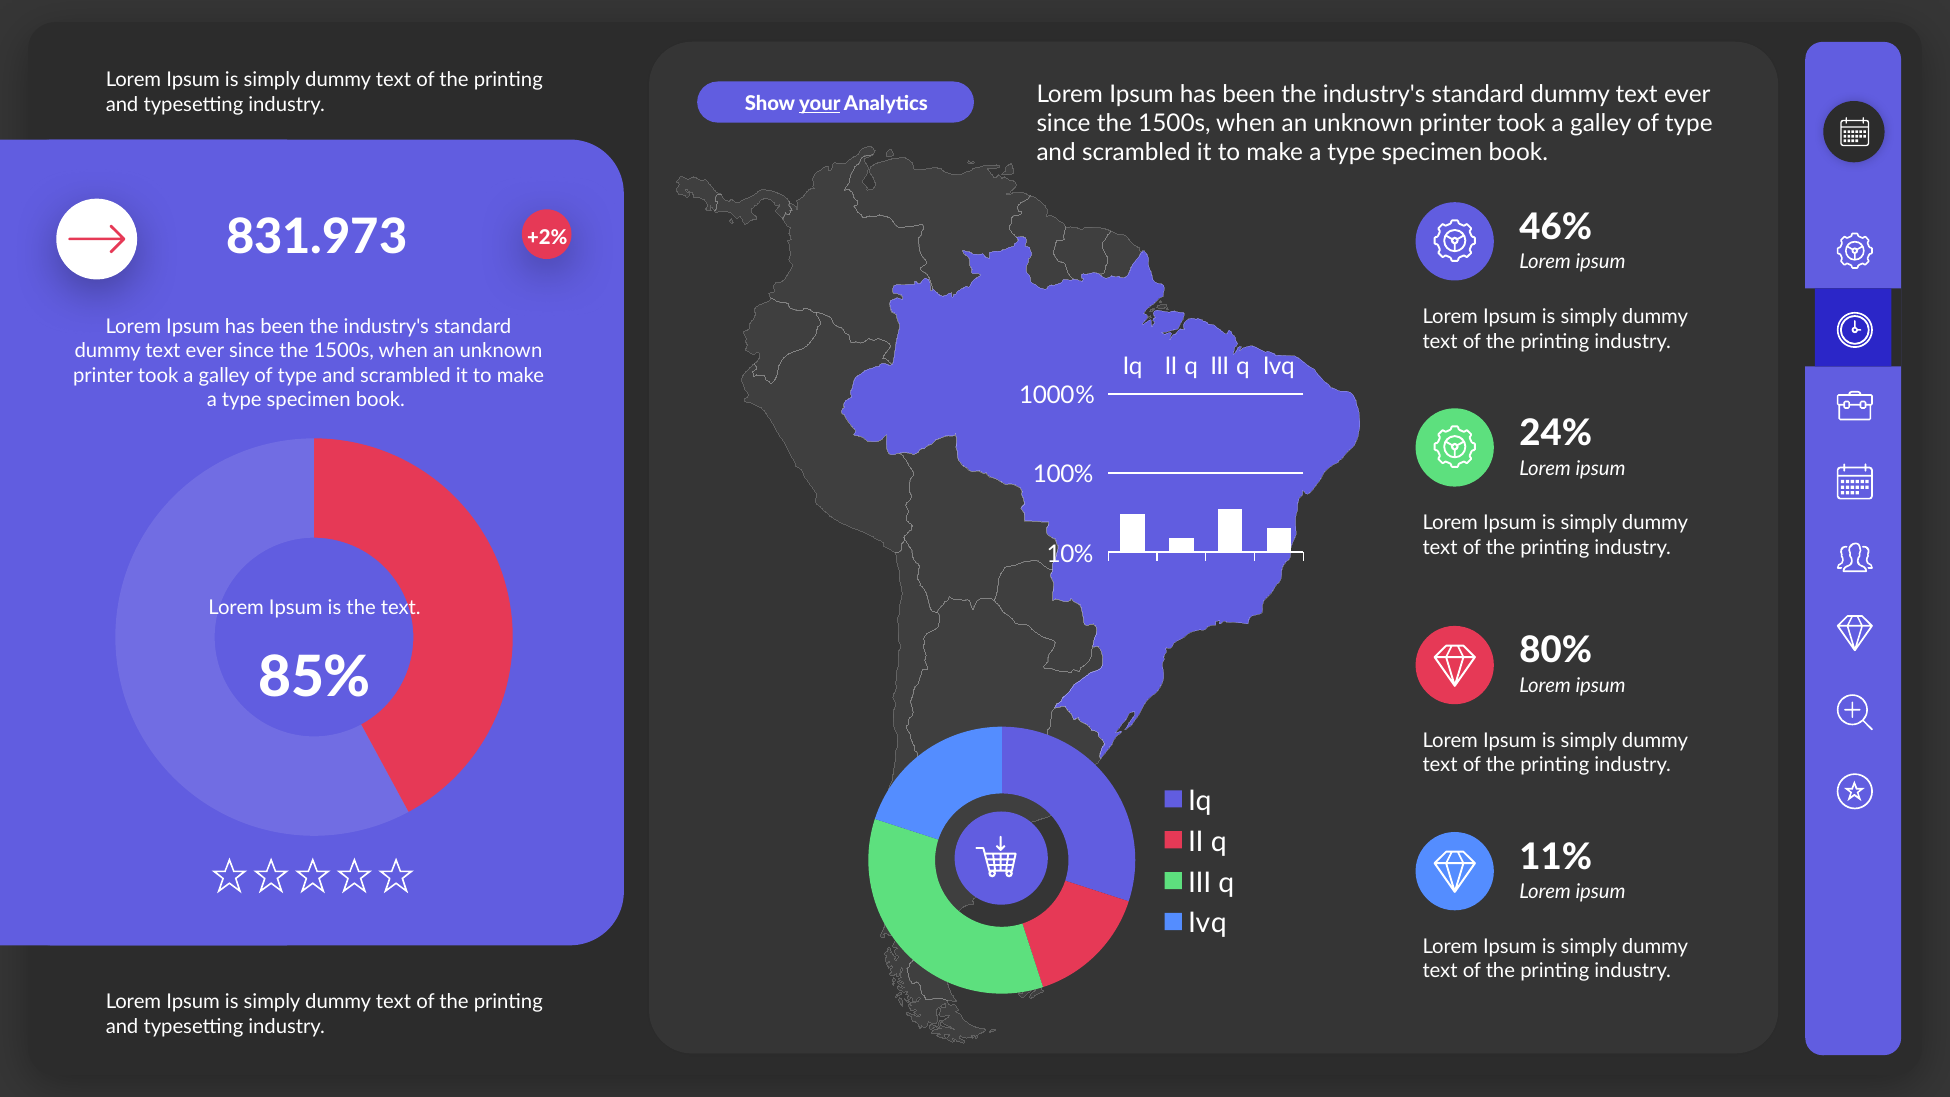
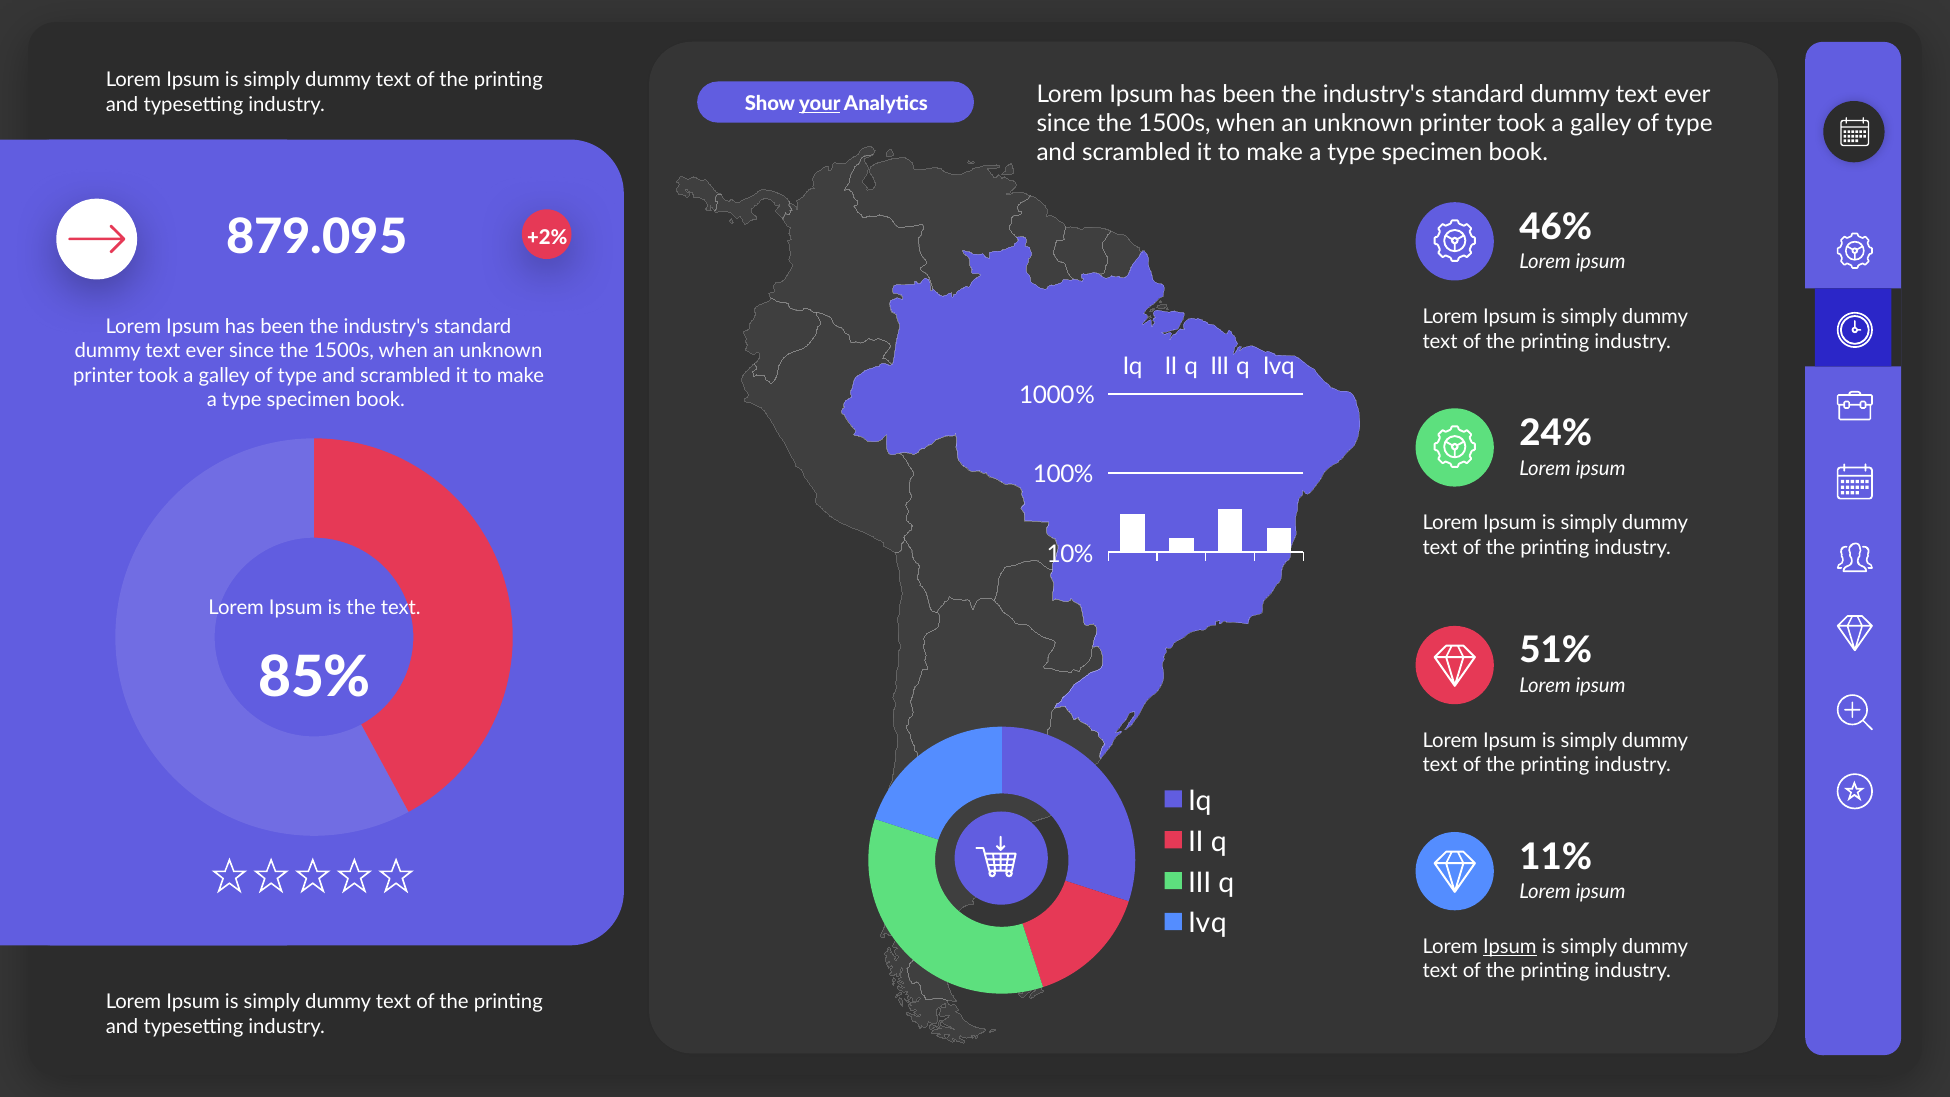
831.973: 831.973 -> 879.095
80%: 80% -> 51%
Ipsum at (1510, 947) underline: none -> present
